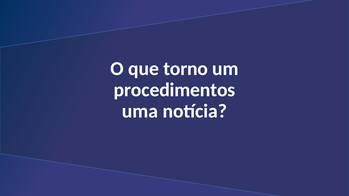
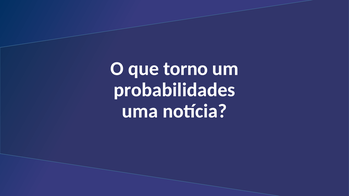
procedimentos: procedimentos -> probabilidades
